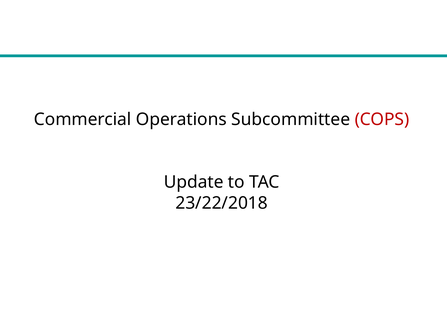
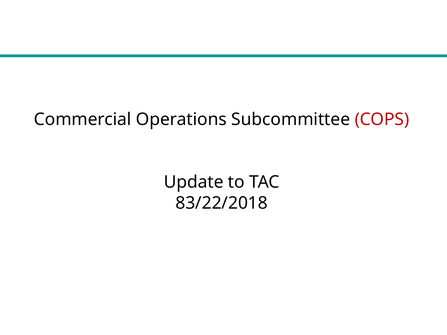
23/22/2018: 23/22/2018 -> 83/22/2018
